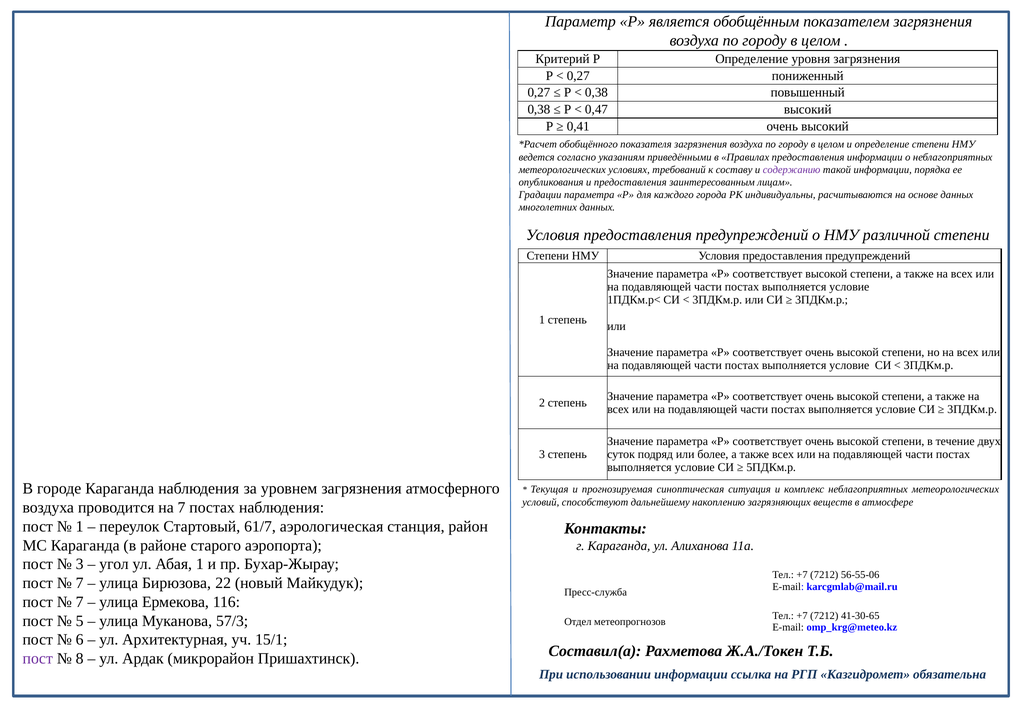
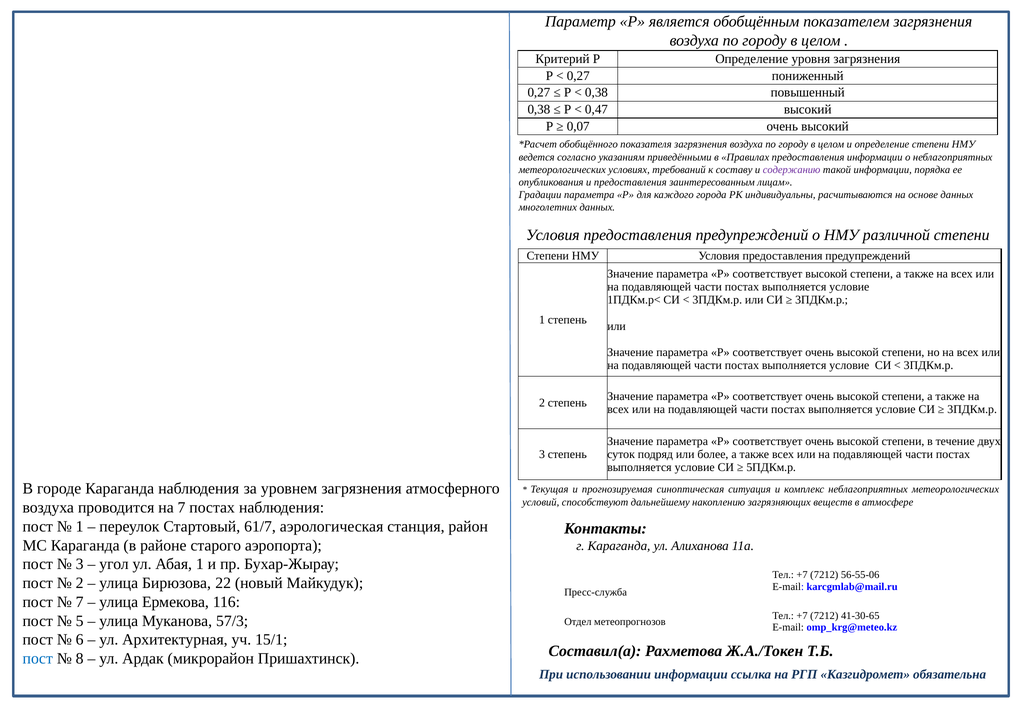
0,41: 0,41 -> 0,07
7 at (80, 583): 7 -> 2
пост at (38, 658) colour: purple -> blue
